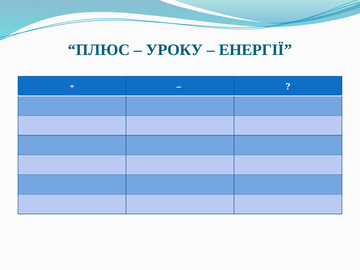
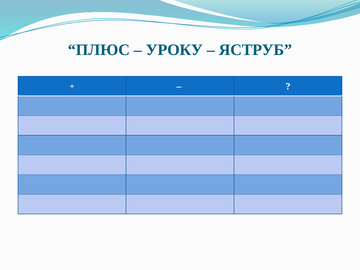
ЕНЕРГІЇ: ЕНЕРГІЇ -> ЯСТРУБ
